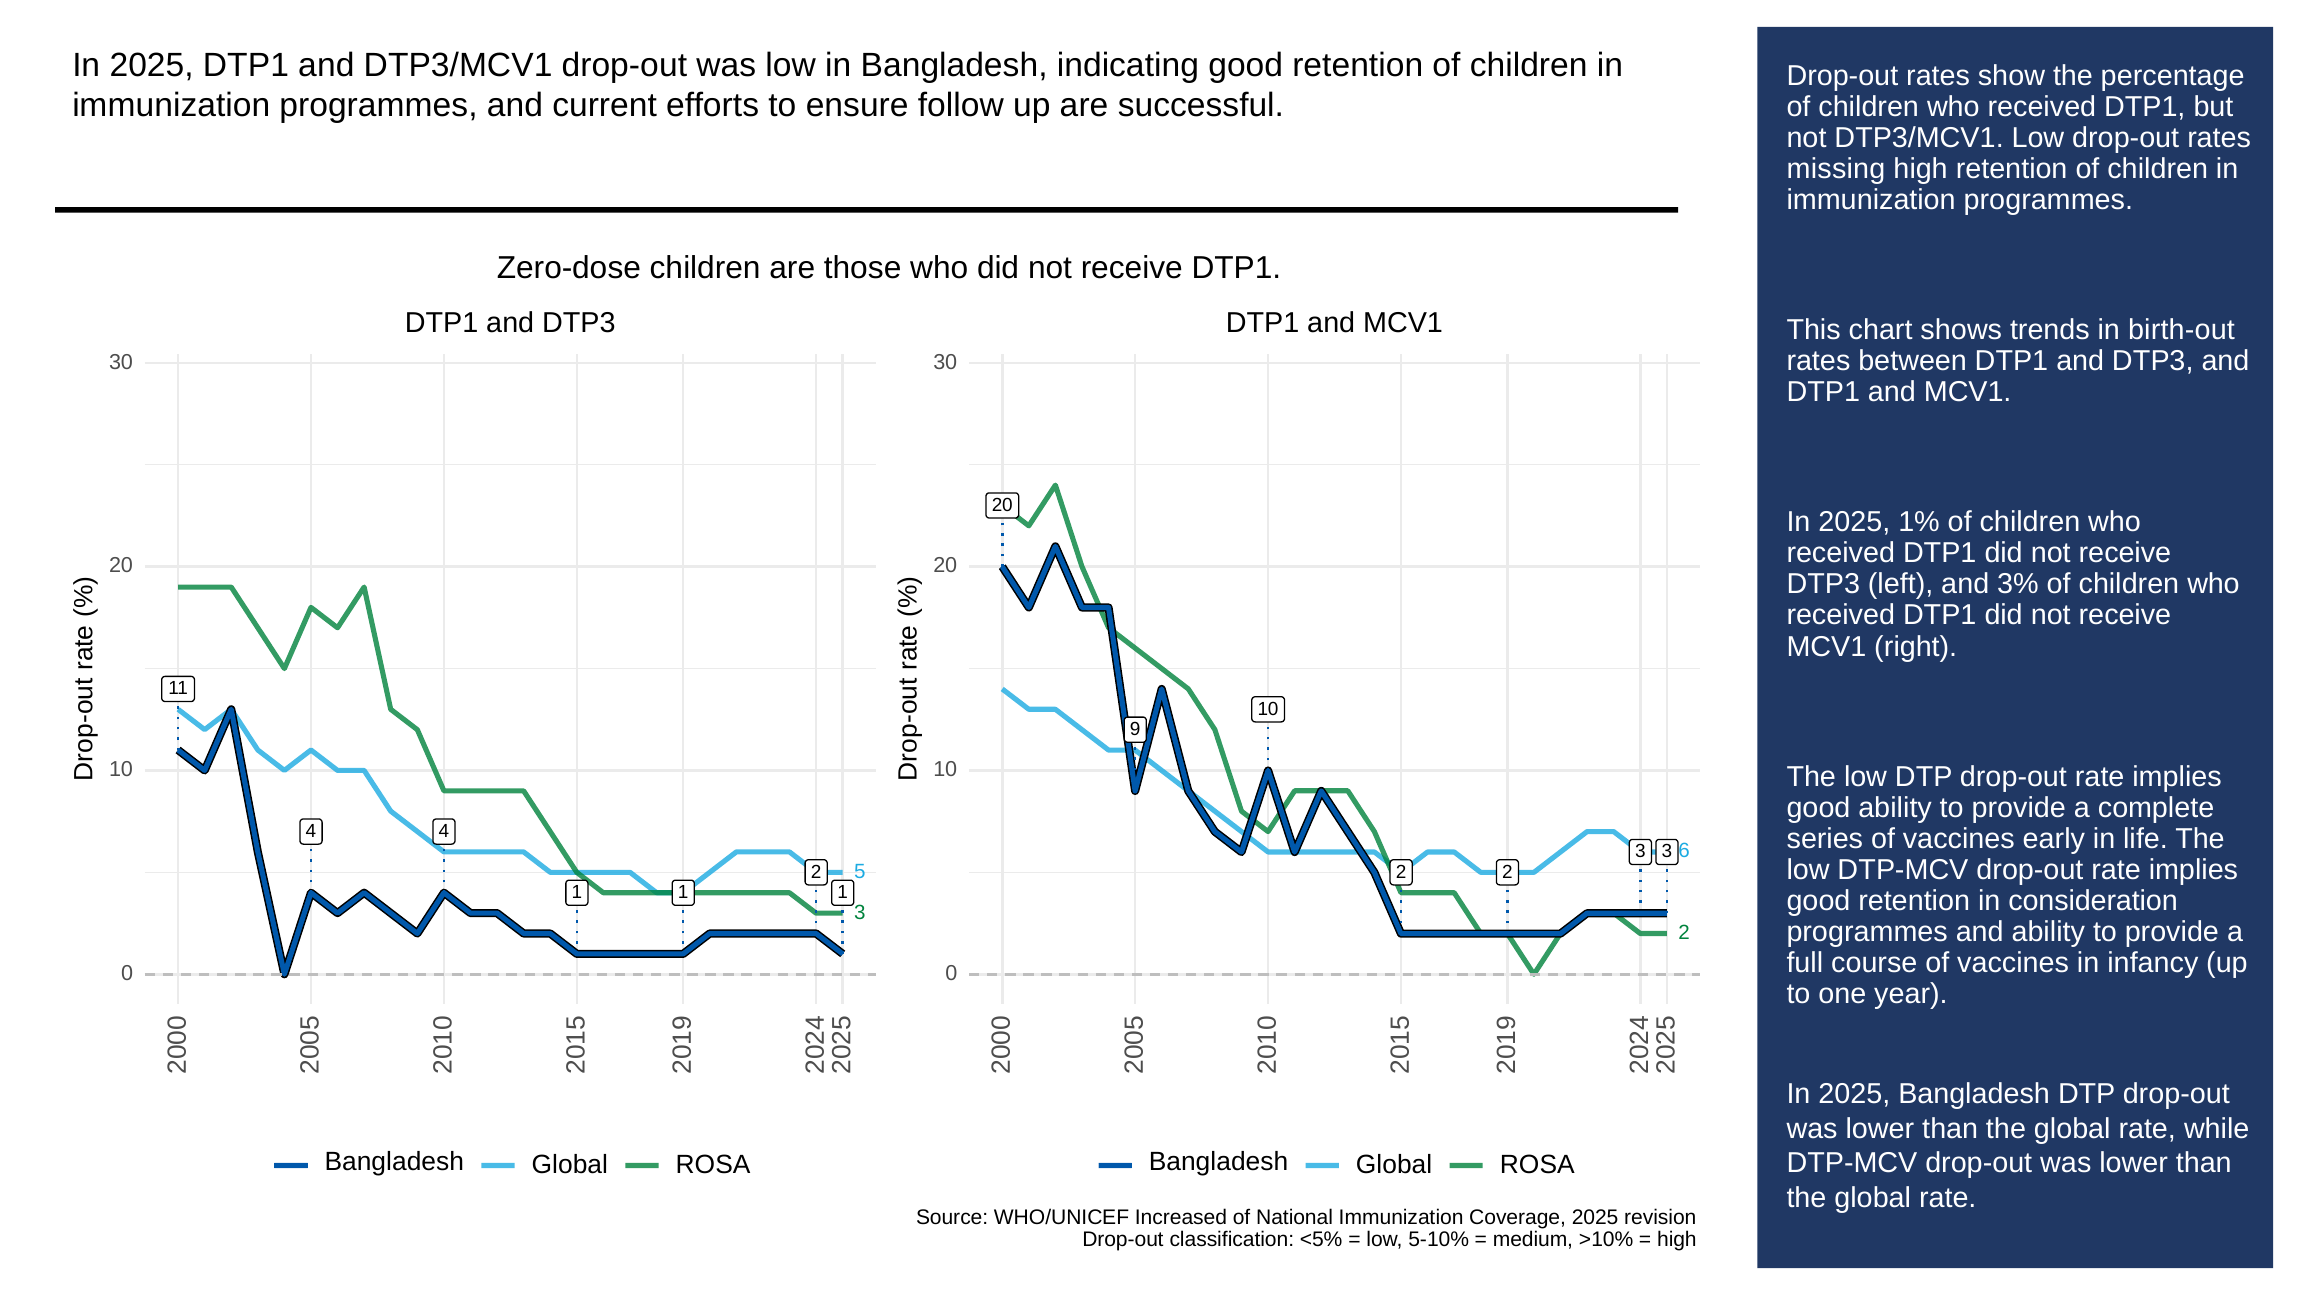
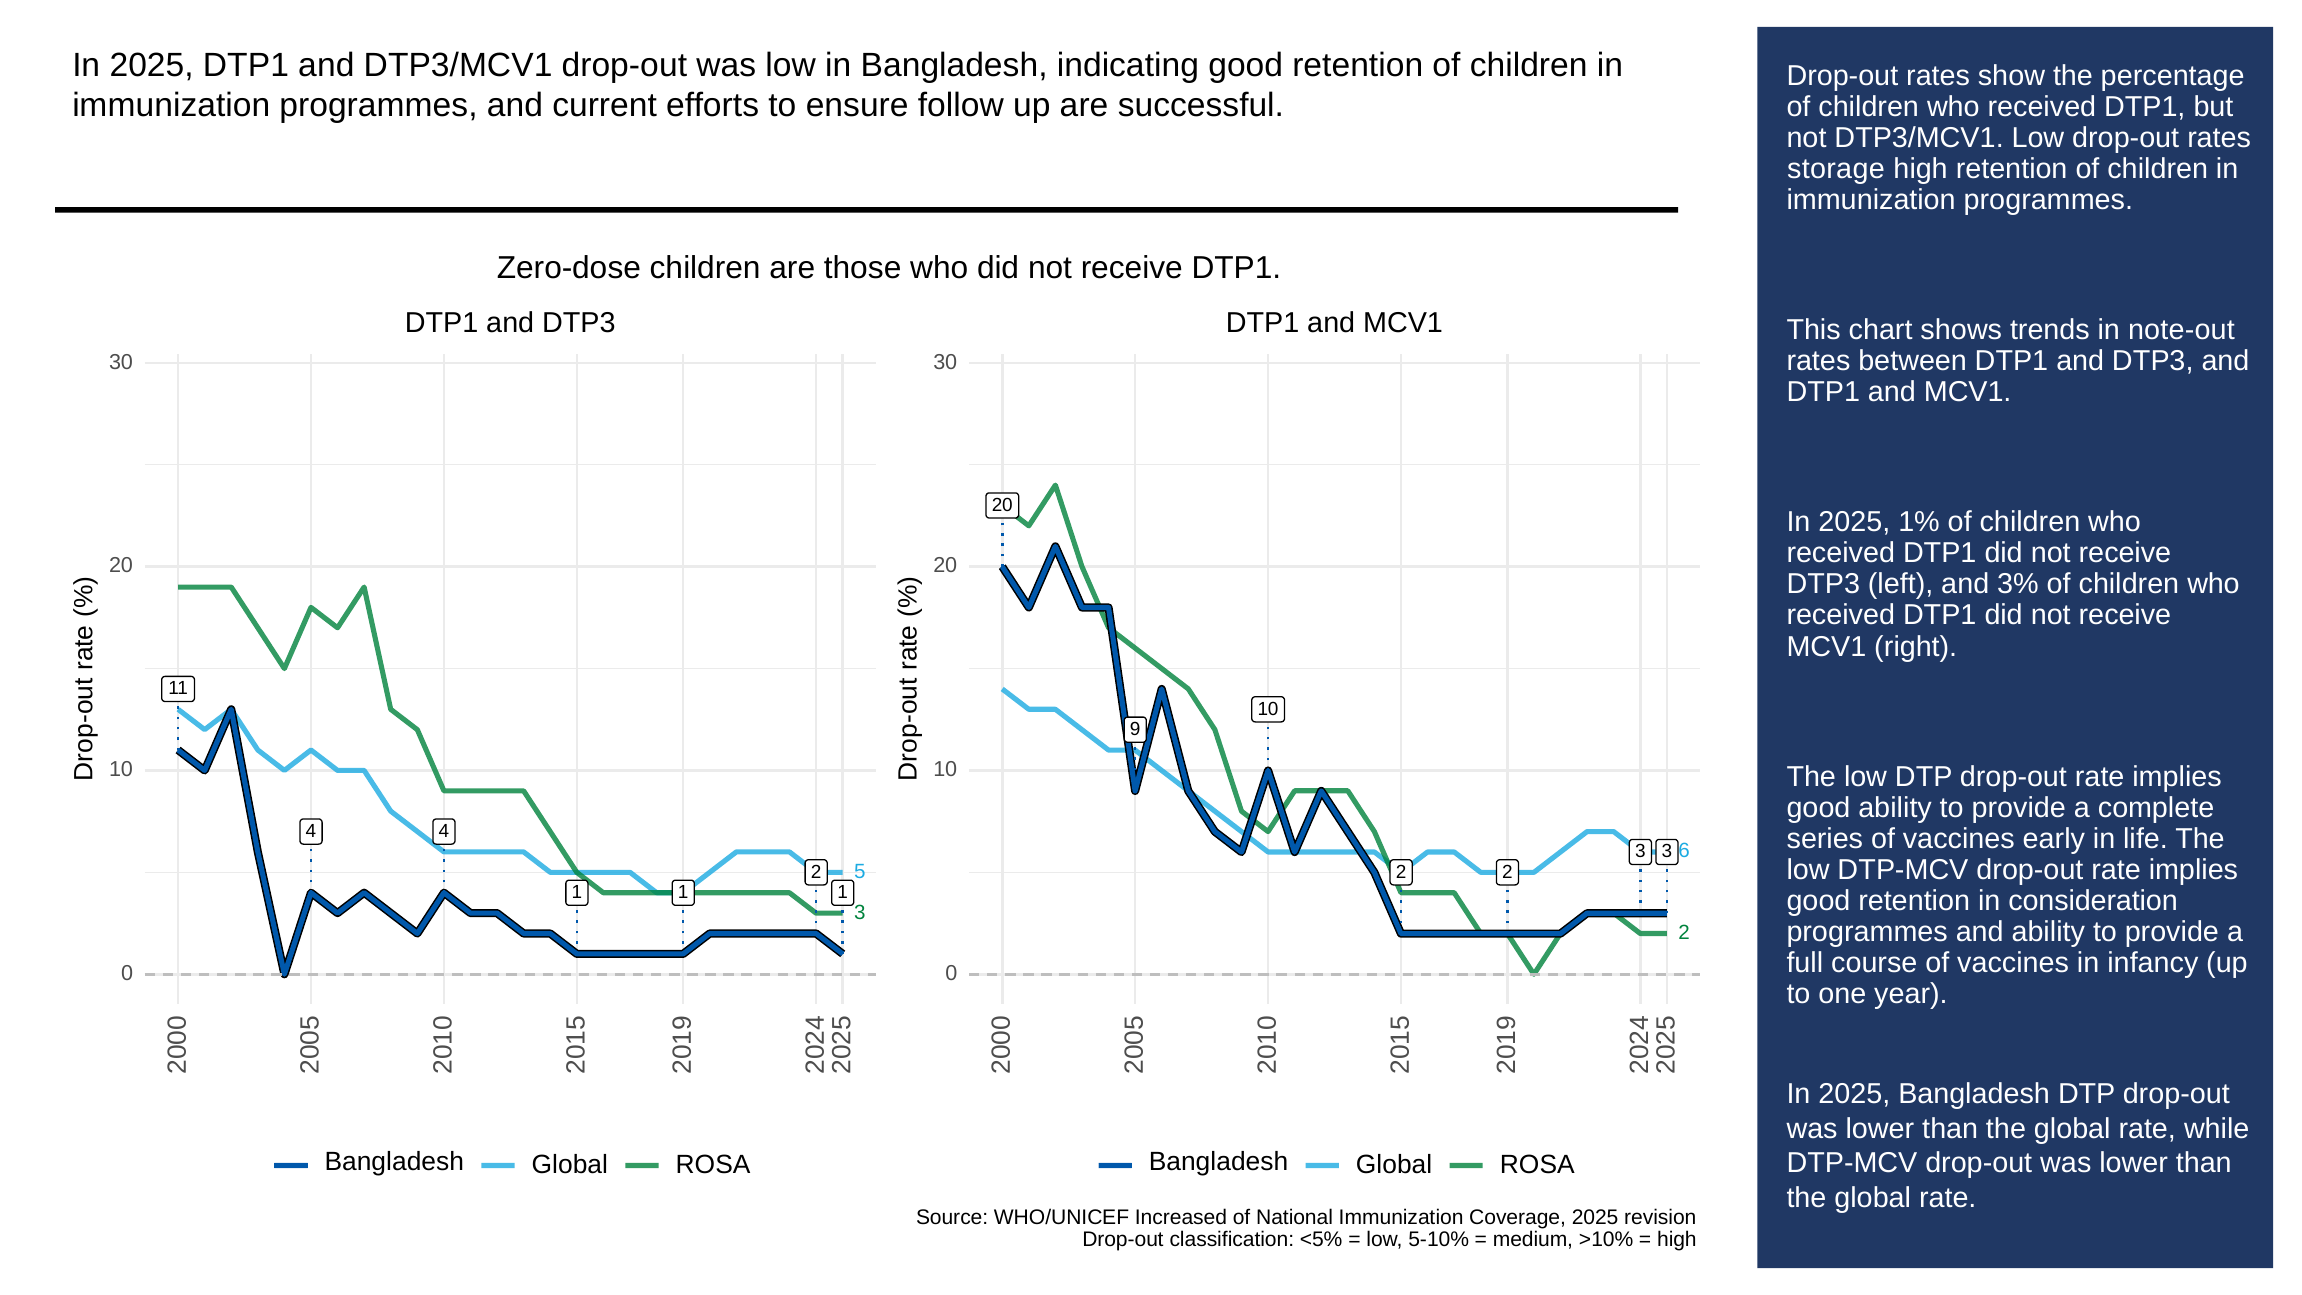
missing: missing -> storage
birth-out: birth-out -> note-out
